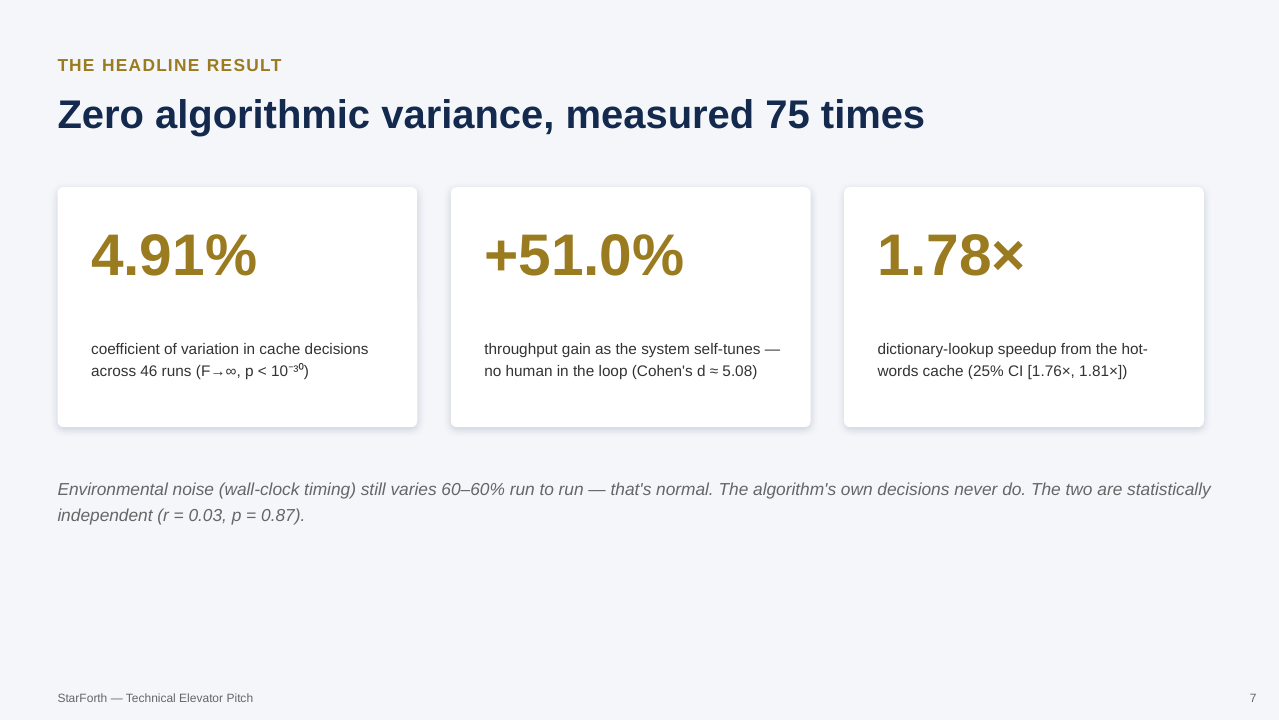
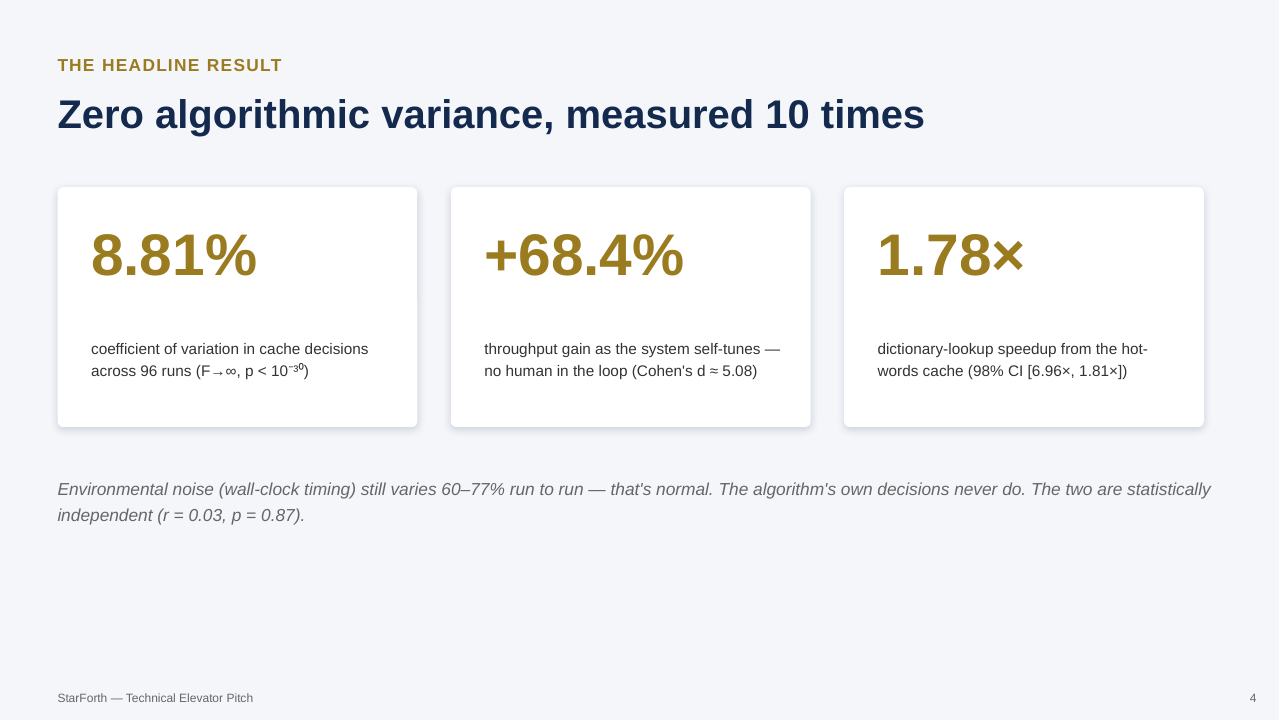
measured 75: 75 -> 10
4.91%: 4.91% -> 8.81%
+51.0%: +51.0% -> +68.4%
46: 46 -> 96
25%: 25% -> 98%
1.76×: 1.76× -> 6.96×
60–60%: 60–60% -> 60–77%
7: 7 -> 4
